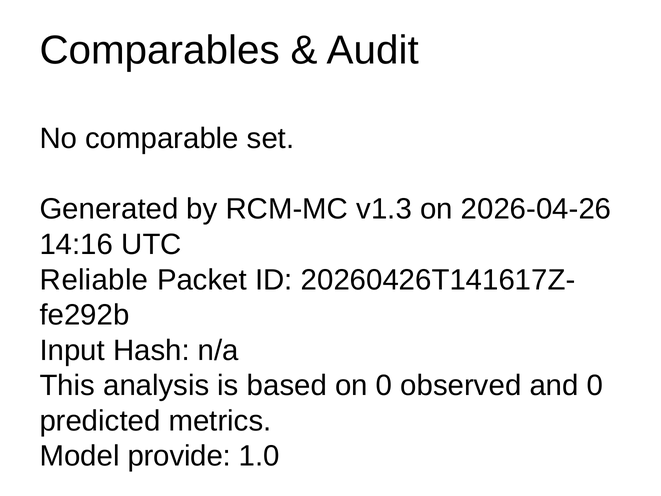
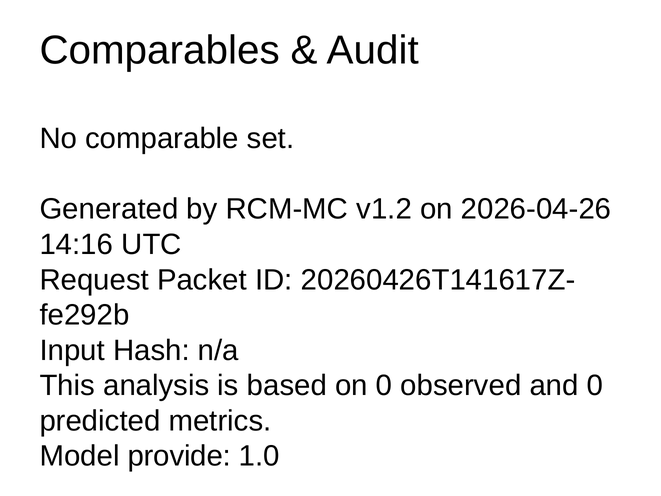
v1.3: v1.3 -> v1.2
Reliable: Reliable -> Request
